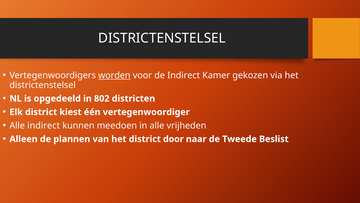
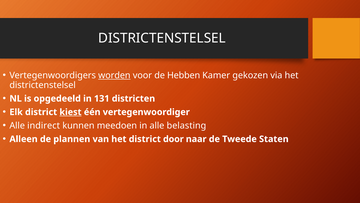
de Indirect: Indirect -> Hebben
802: 802 -> 131
kiest underline: none -> present
vrijheden: vrijheden -> belasting
Beslist: Beslist -> Staten
